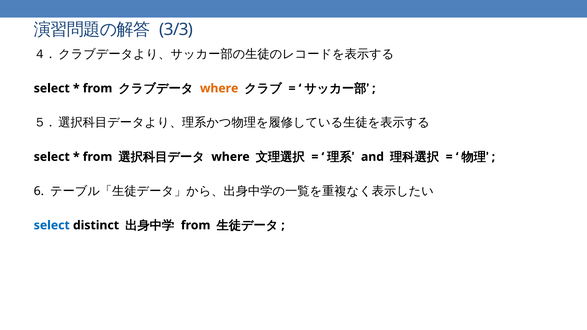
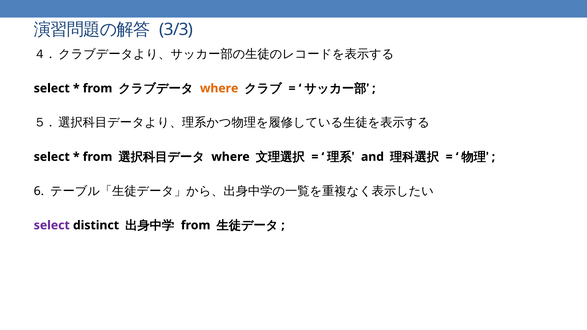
select at (52, 225) colour: blue -> purple
